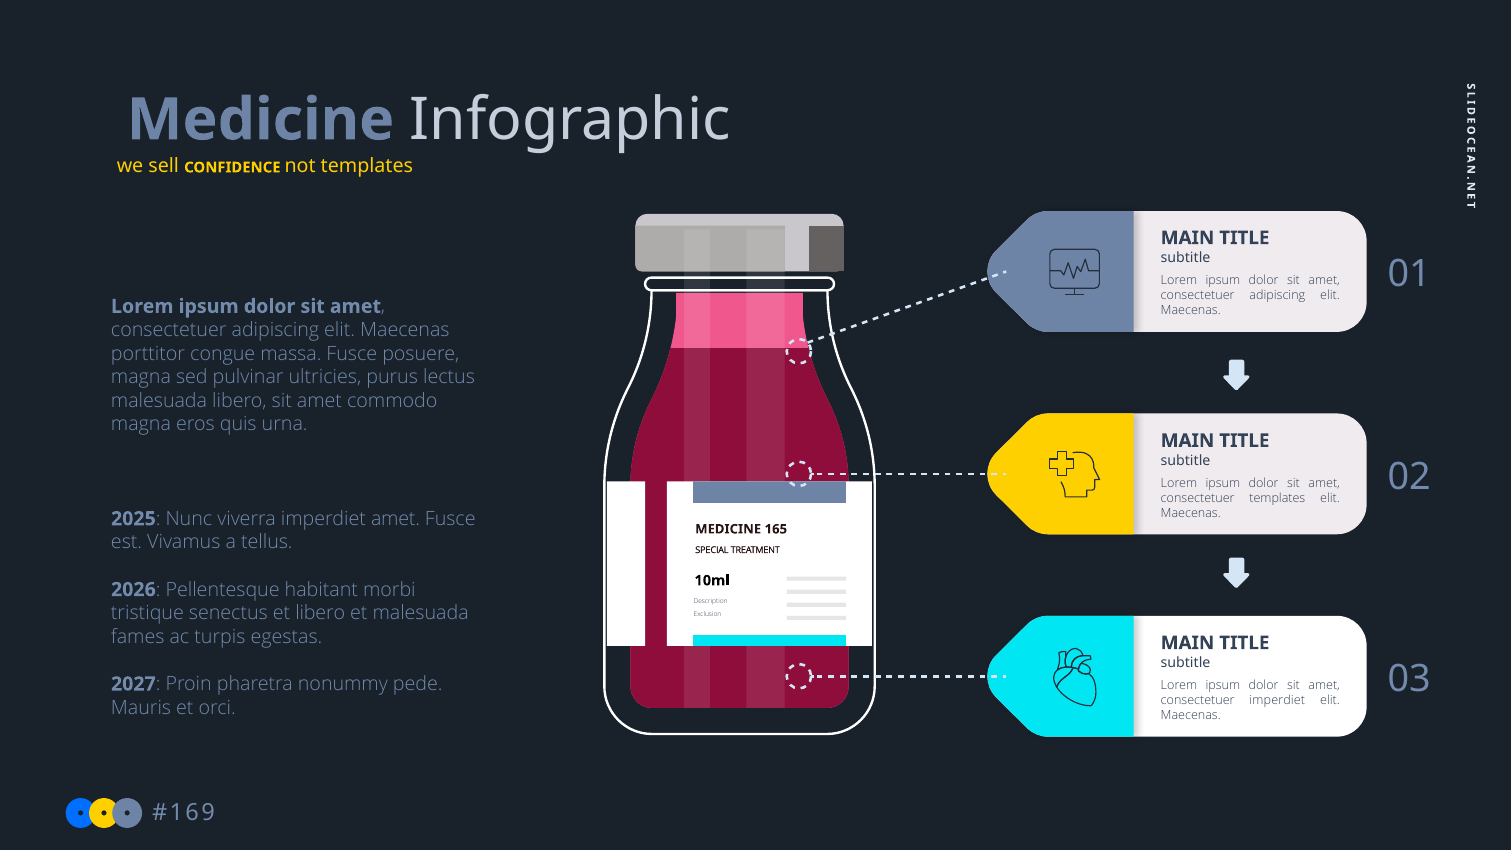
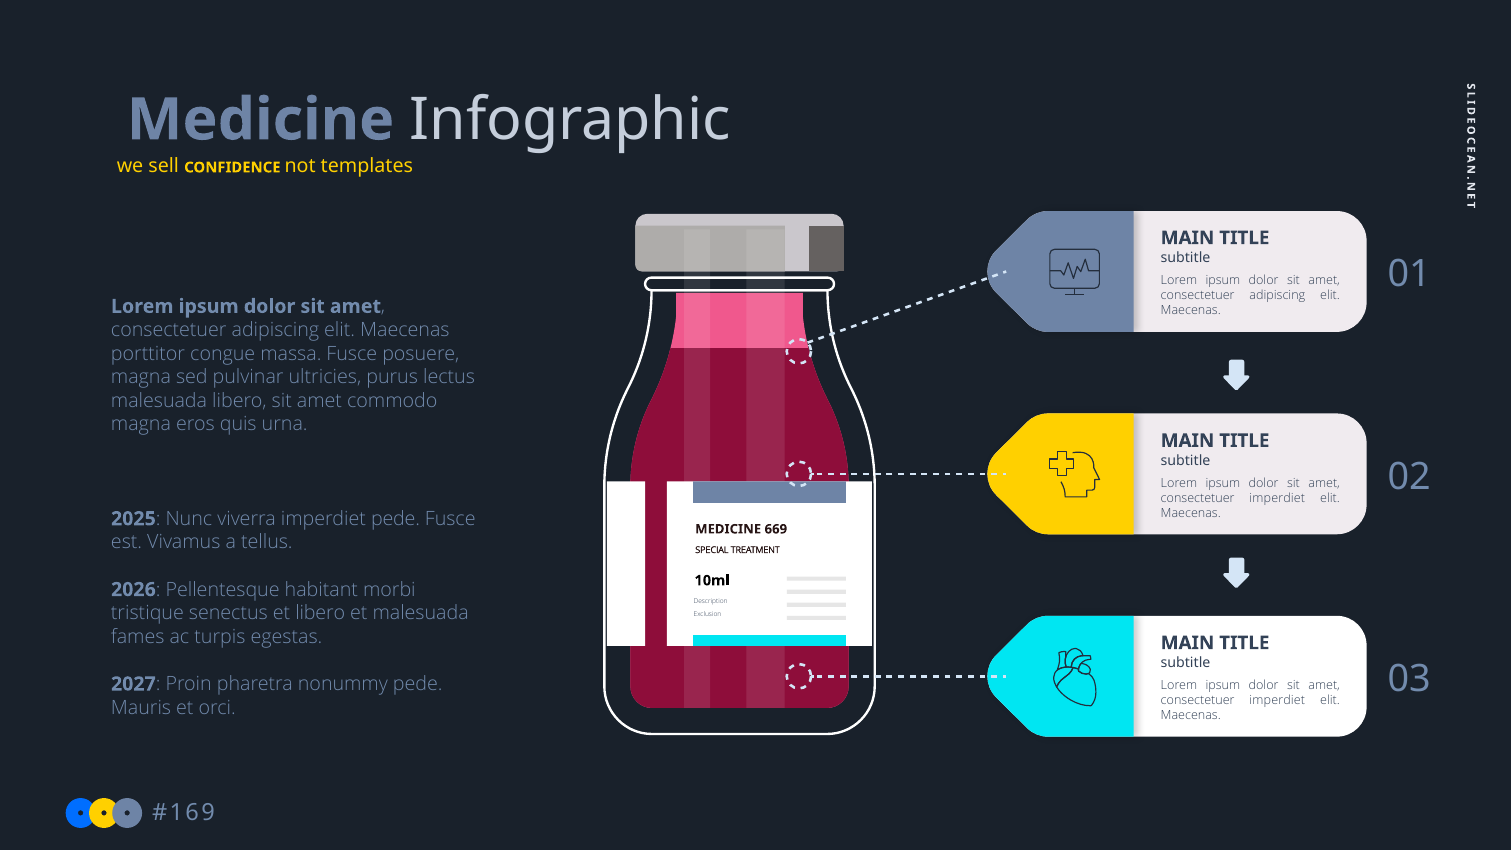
templates at (1277, 498): templates -> imperdiet
imperdiet amet: amet -> pede
165: 165 -> 669
